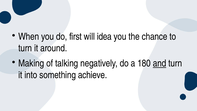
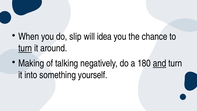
first: first -> slip
turn at (25, 48) underline: none -> present
achieve: achieve -> yourself
